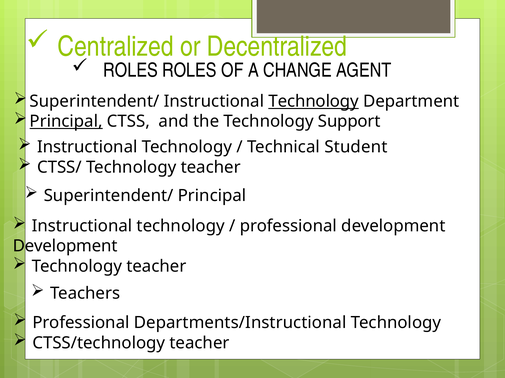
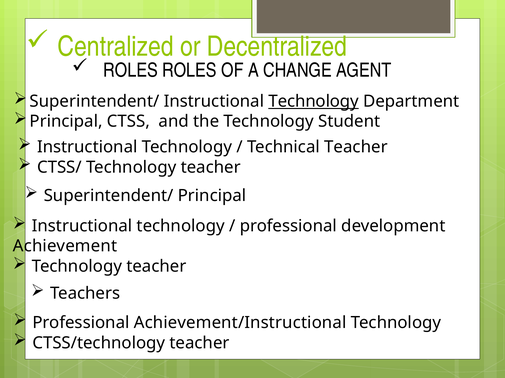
Principal at (66, 122) underline: present -> none
Support: Support -> Student
Technical Student: Student -> Teacher
Development at (65, 247): Development -> Achievement
Departments/Instructional: Departments/Instructional -> Achievement/Instructional
